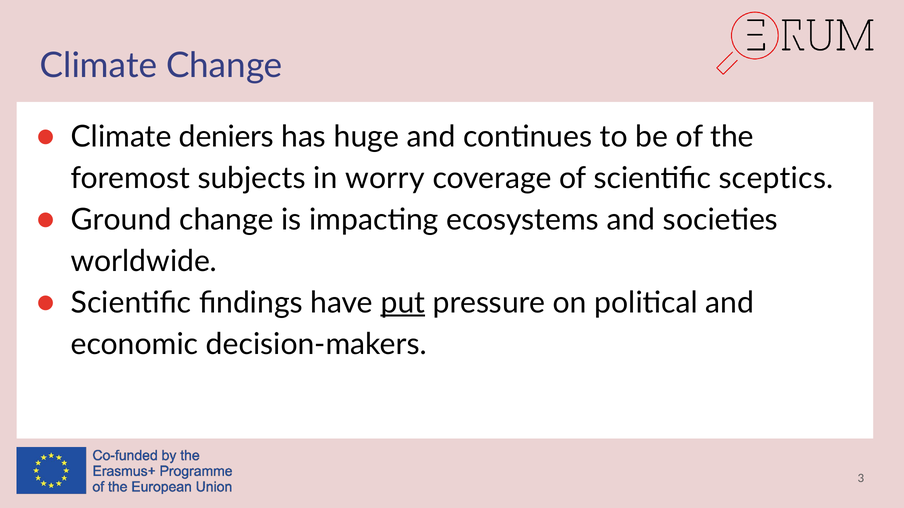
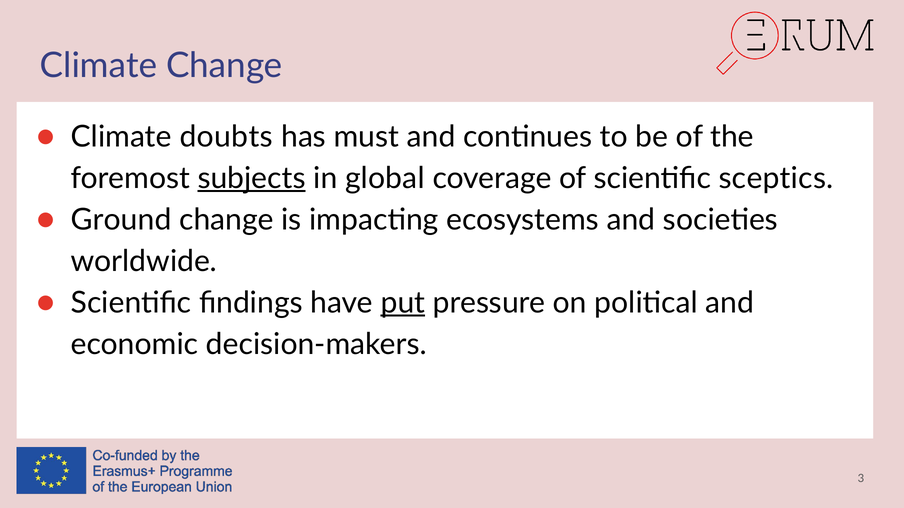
deniers: deniers -> doubts
huge: huge -> must
subjects underline: none -> present
worry: worry -> global
